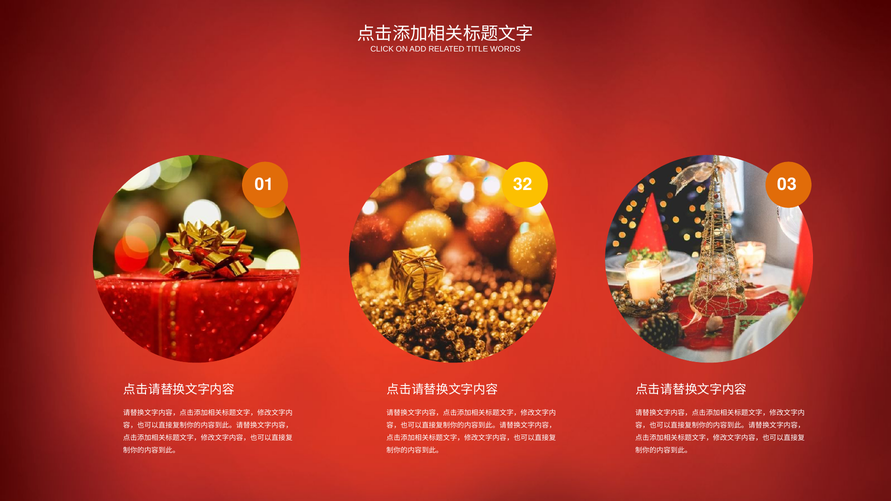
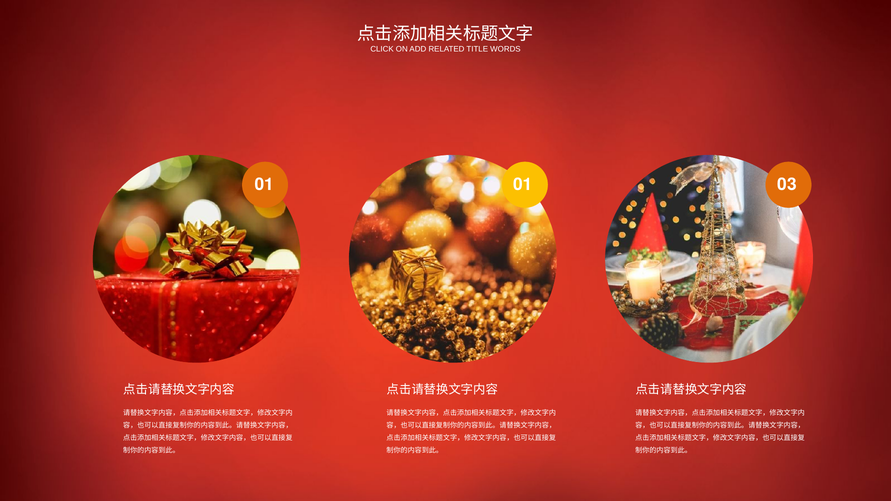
01 32: 32 -> 01
